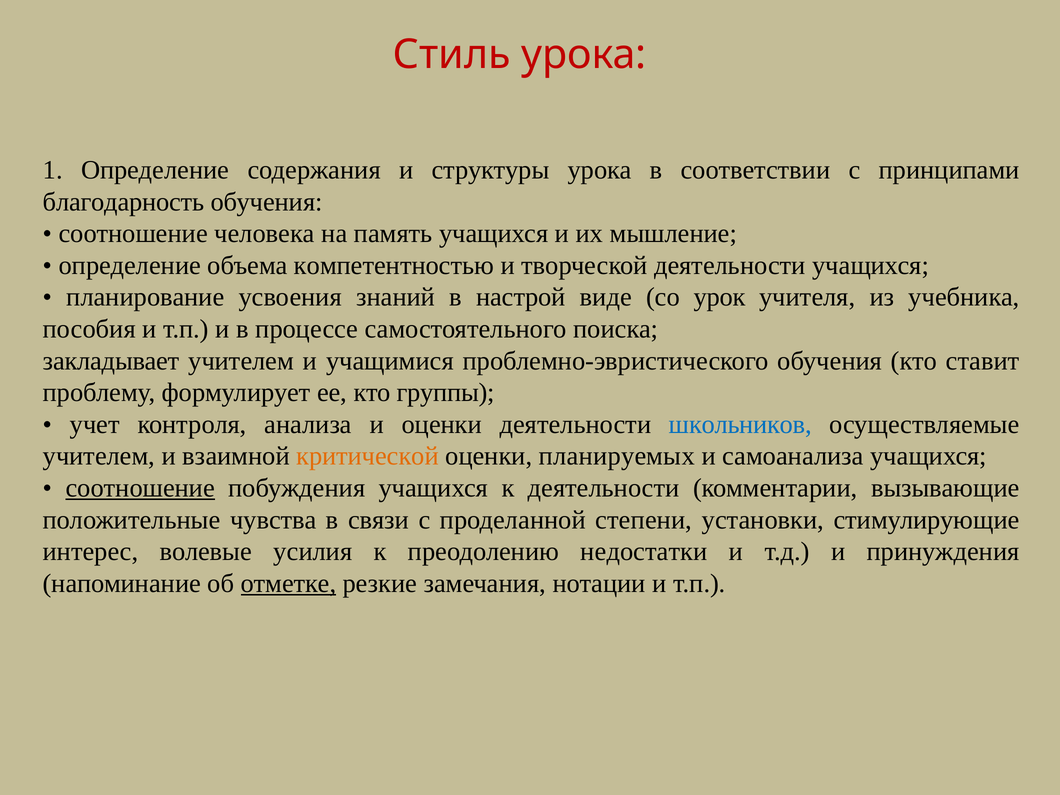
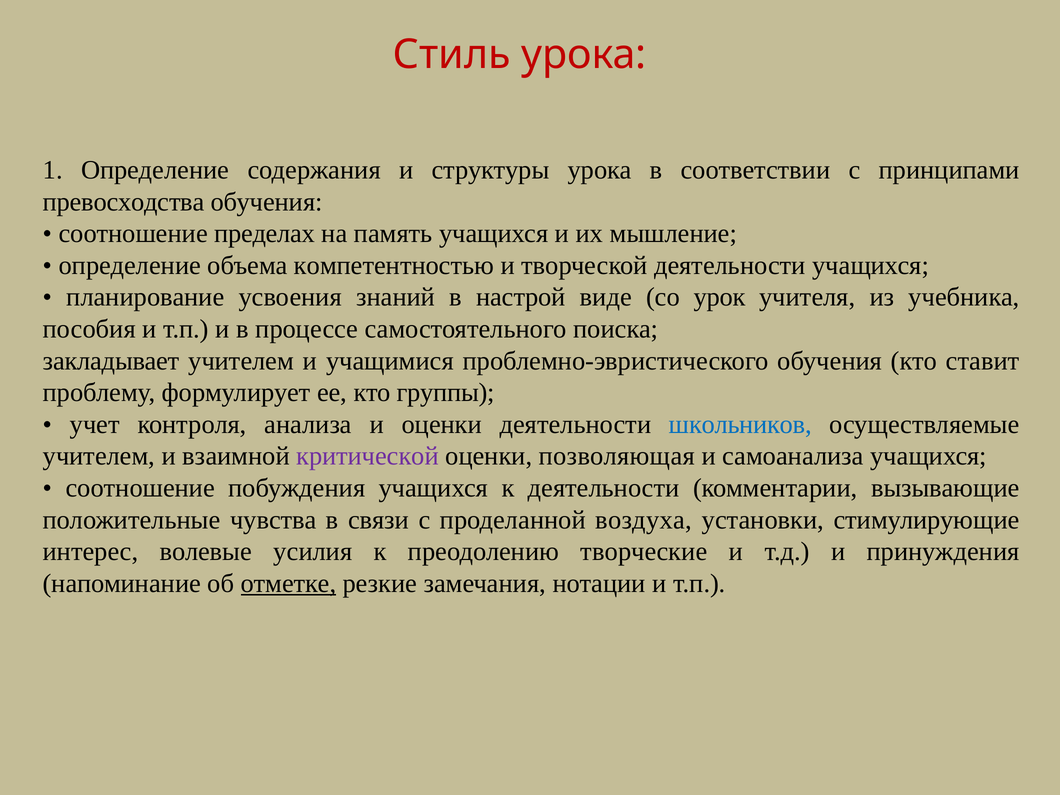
благодарность: благодарность -> превосходства
человека: человека -> пределах
критической colour: orange -> purple
планируемых: планируемых -> позволяющая
соотношение at (140, 488) underline: present -> none
степени: степени -> воздуха
недостатки: недостатки -> творческие
